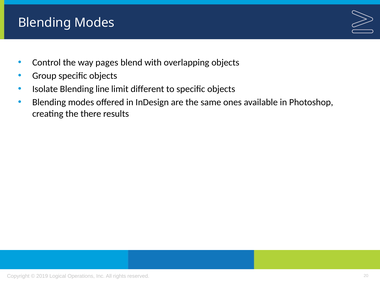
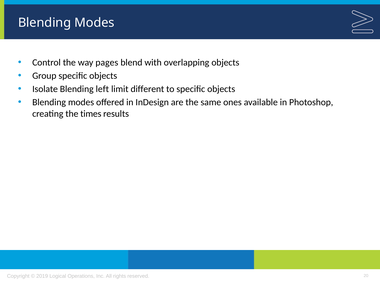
line: line -> left
there: there -> times
